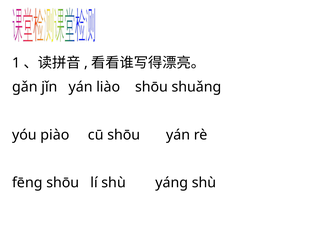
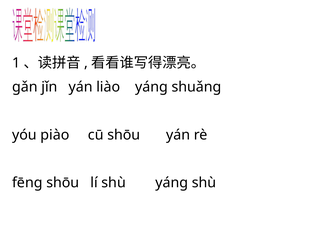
liào shōu: shōu -> yánɡ
